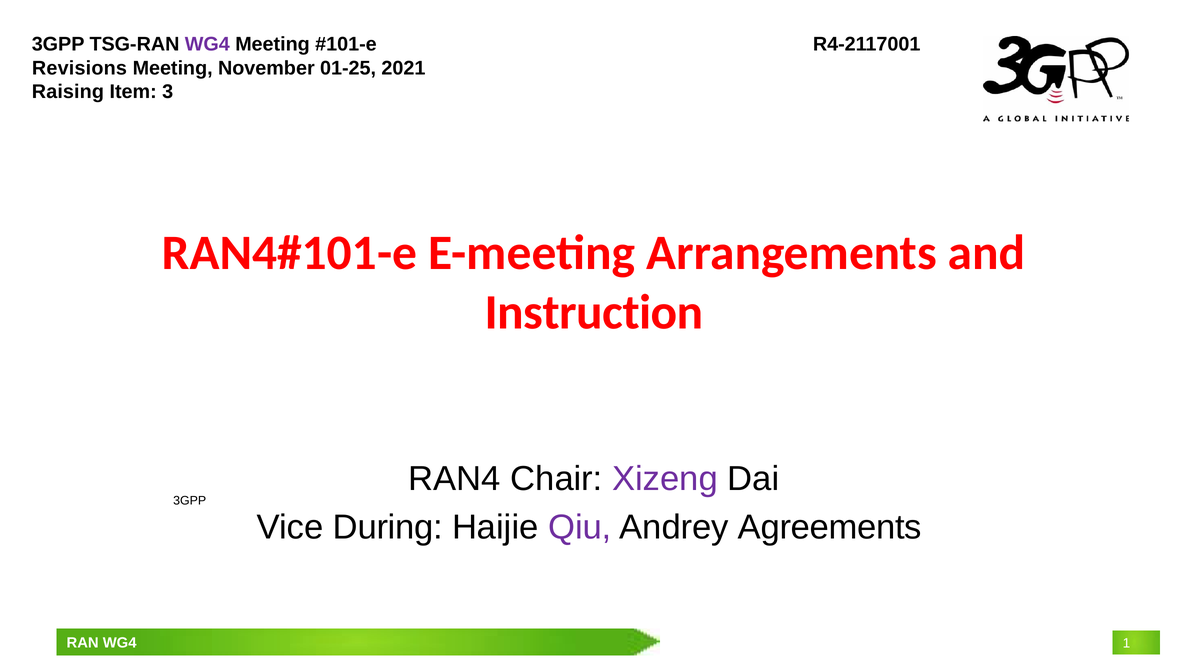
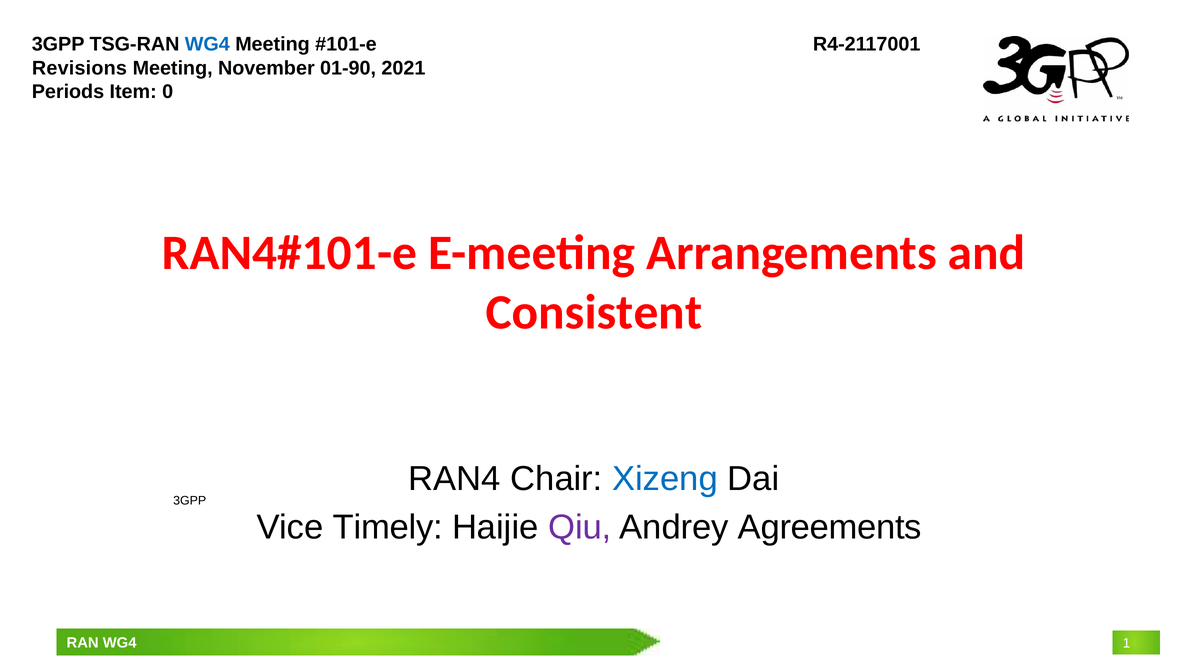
WG4 at (207, 44) colour: purple -> blue
01-25: 01-25 -> 01-90
Raising: Raising -> Periods
3: 3 -> 0
Instruction: Instruction -> Consistent
Xizeng colour: purple -> blue
During: During -> Timely
